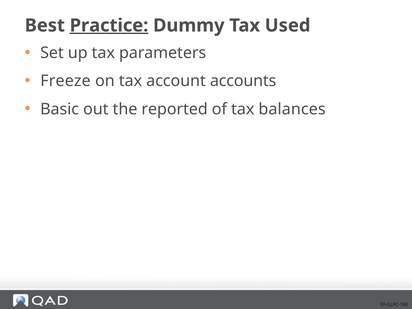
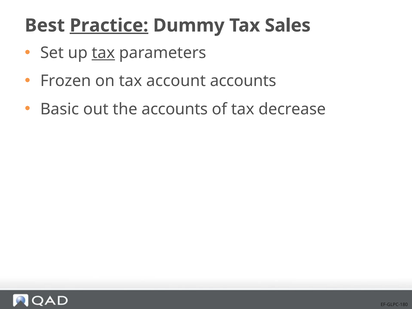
Used: Used -> Sales
tax at (103, 53) underline: none -> present
Freeze: Freeze -> Frozen
the reported: reported -> accounts
balances: balances -> decrease
